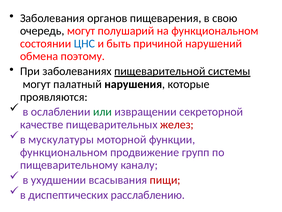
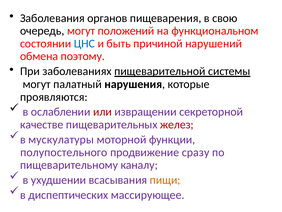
полушарий: полушарий -> положений
или colour: green -> red
функциональном at (64, 152): функциональном -> полупостельного
групп: групп -> сразу
пищи colour: red -> orange
расслаблению: расслаблению -> массирующее
